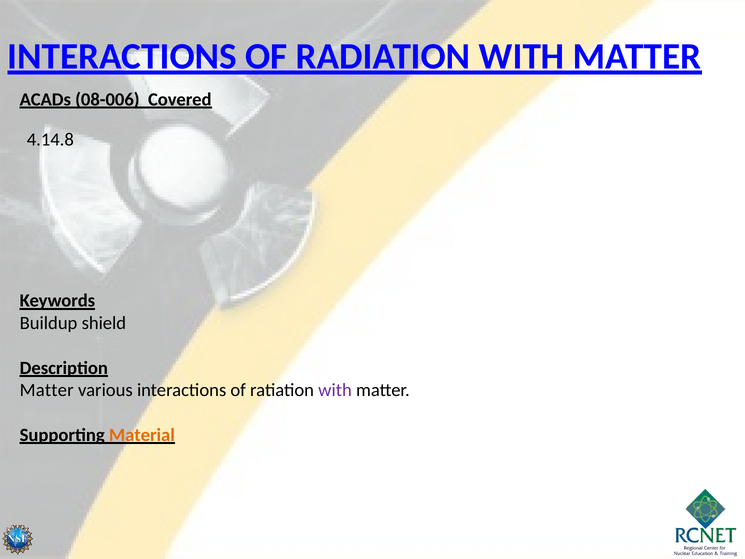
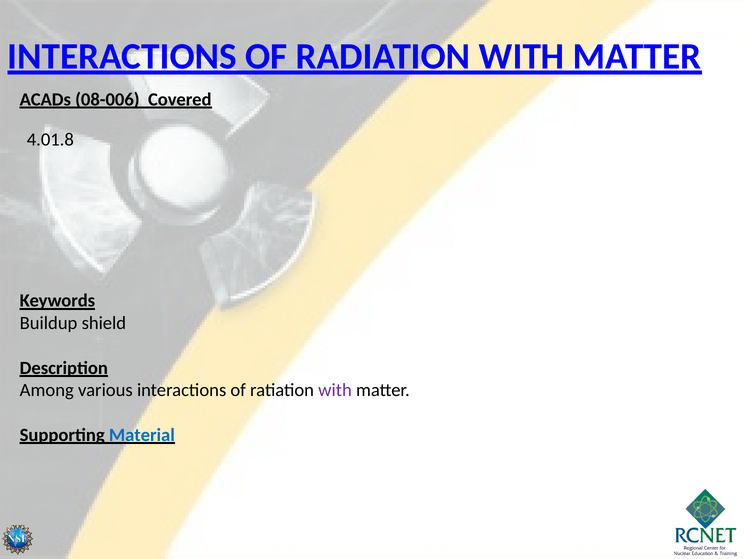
4.14.8: 4.14.8 -> 4.01.8
Matter at (47, 390): Matter -> Among
Material colour: orange -> blue
